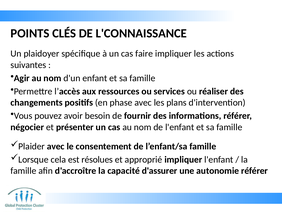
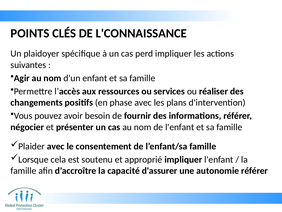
faire: faire -> perd
résolues: résolues -> soutenu
